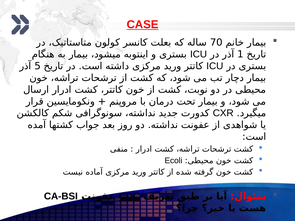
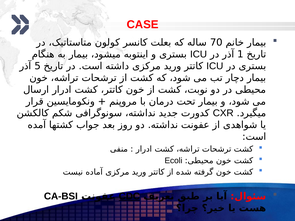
CASE underline: present -> none
